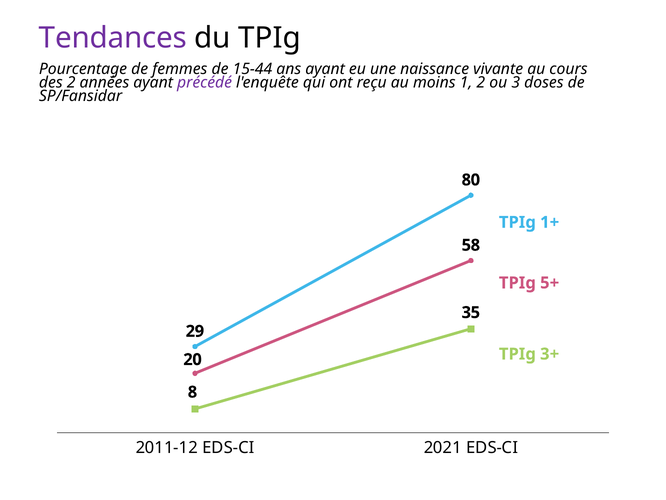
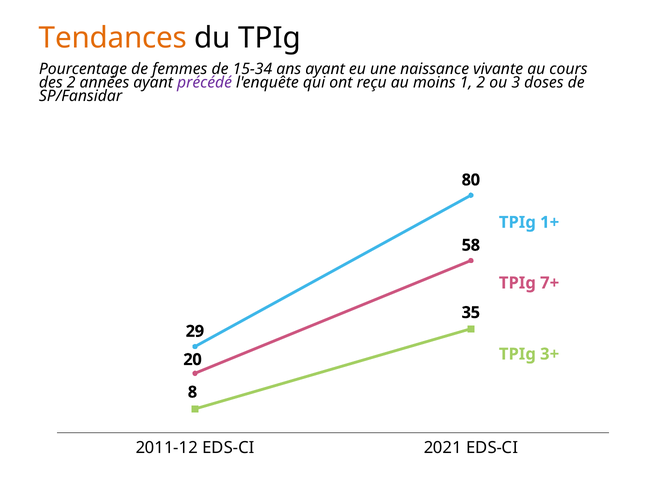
Tendances colour: purple -> orange
15-44: 15-44 -> 15-34
5+: 5+ -> 7+
